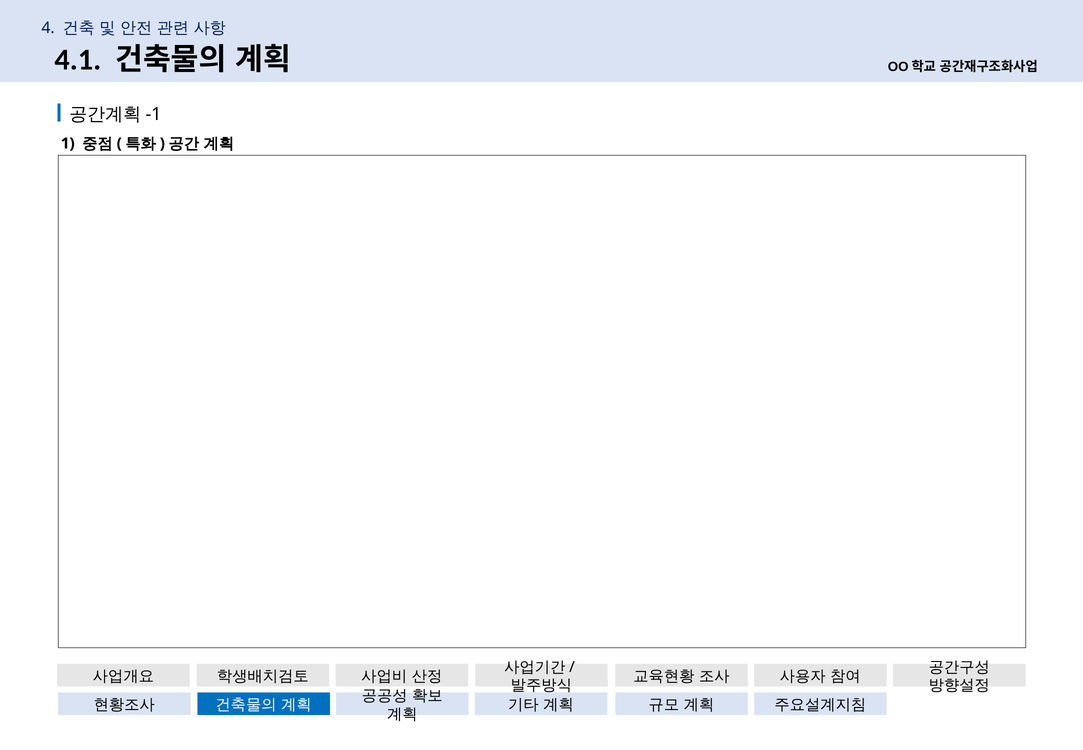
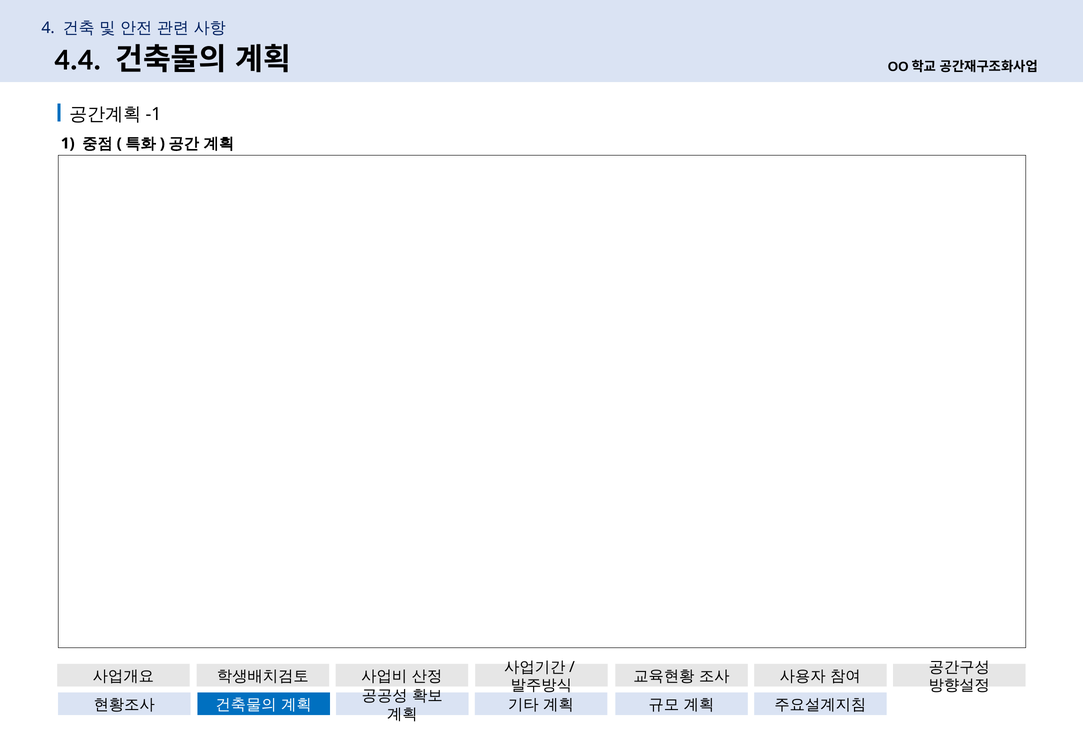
4.1: 4.1 -> 4.4
